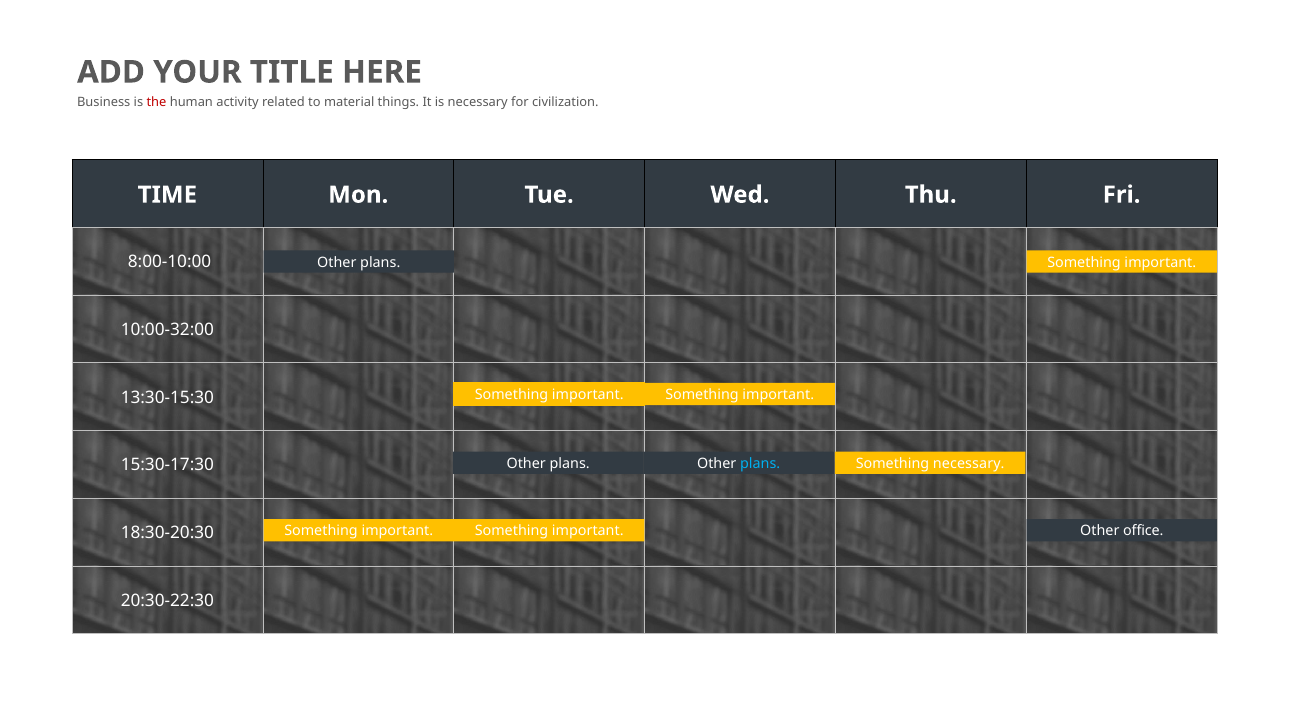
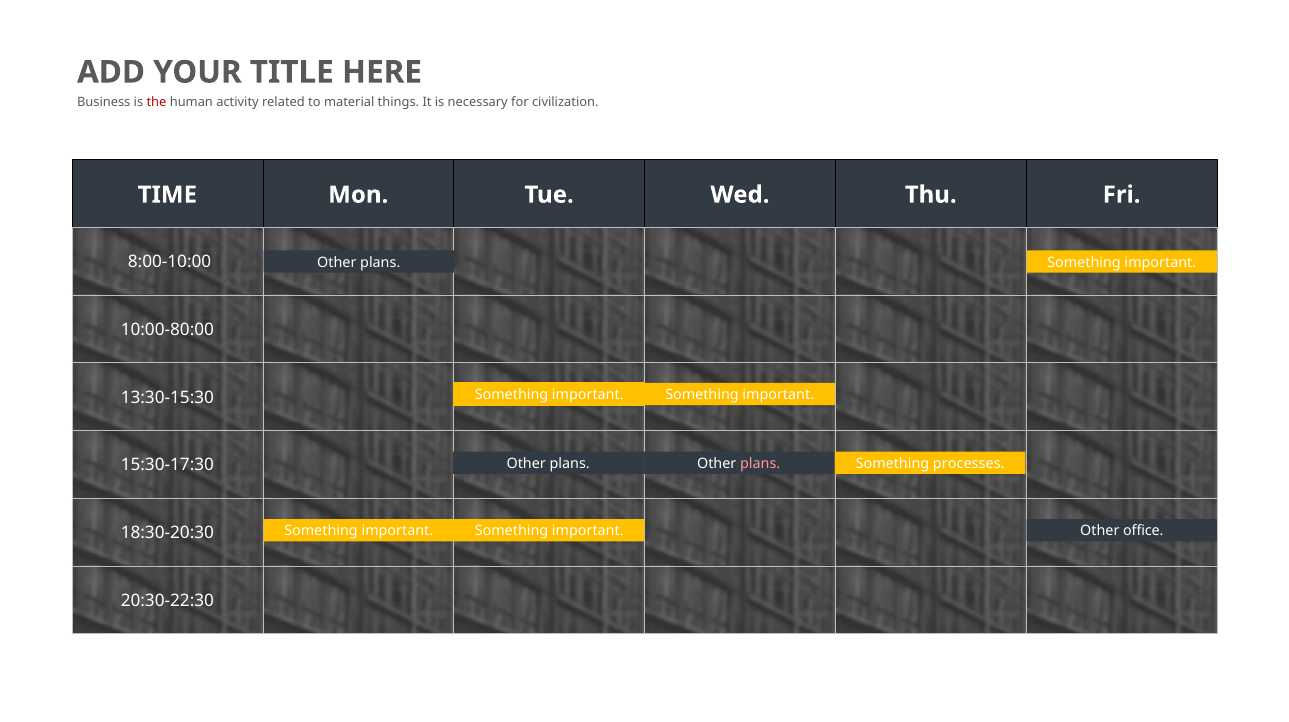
10:00-32:00: 10:00-32:00 -> 10:00-80:00
plans at (760, 464) colour: light blue -> pink
Something necessary: necessary -> processes
